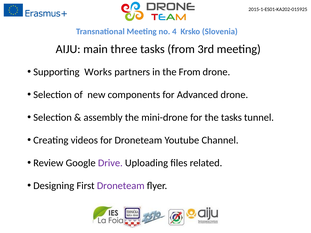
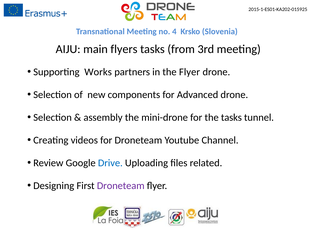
three: three -> flyers
the From: From -> Flyer
Drive colour: purple -> blue
